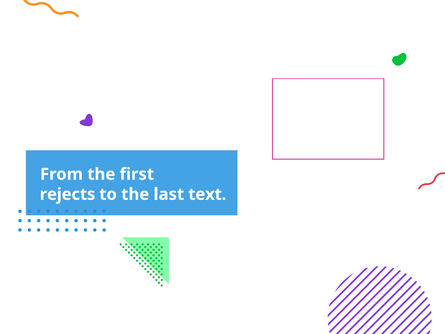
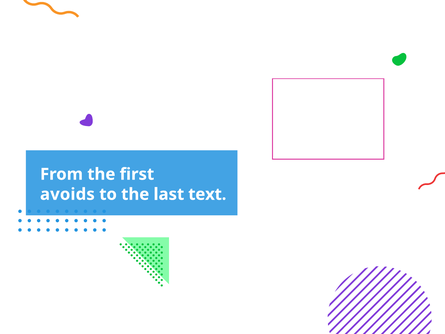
rejects: rejects -> avoids
